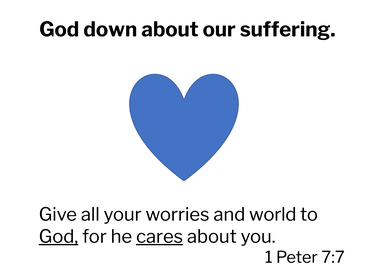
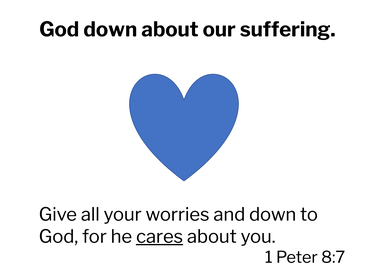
and world: world -> down
God at (58, 237) underline: present -> none
7:7: 7:7 -> 8:7
